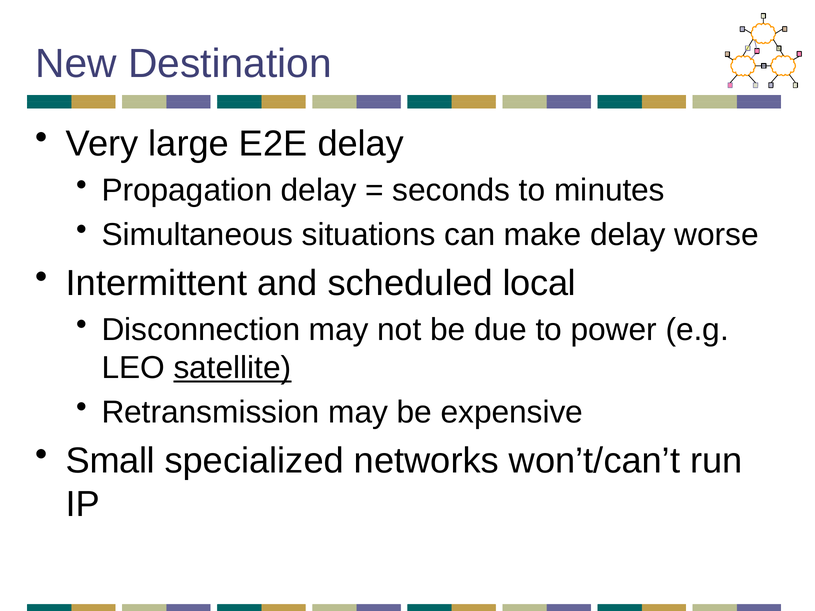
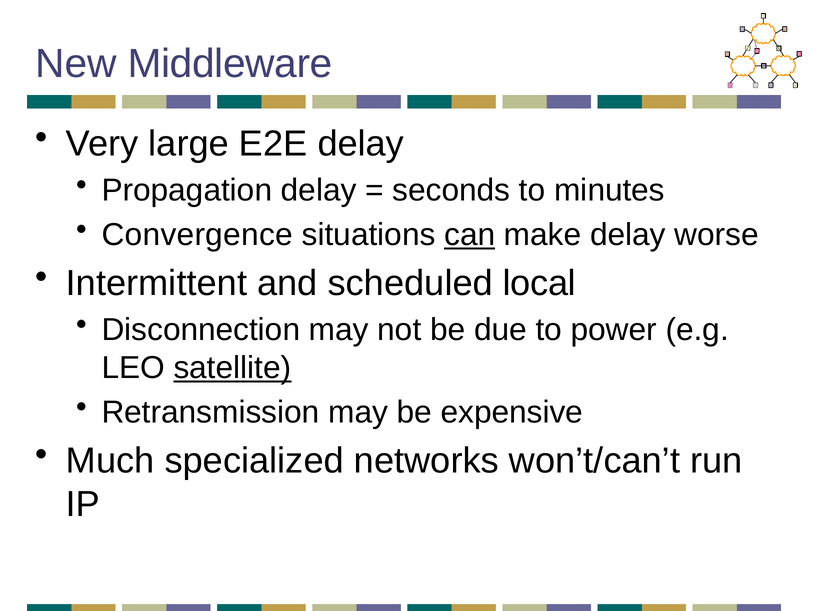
Destination: Destination -> Middleware
Simultaneous: Simultaneous -> Convergence
can underline: none -> present
Small: Small -> Much
